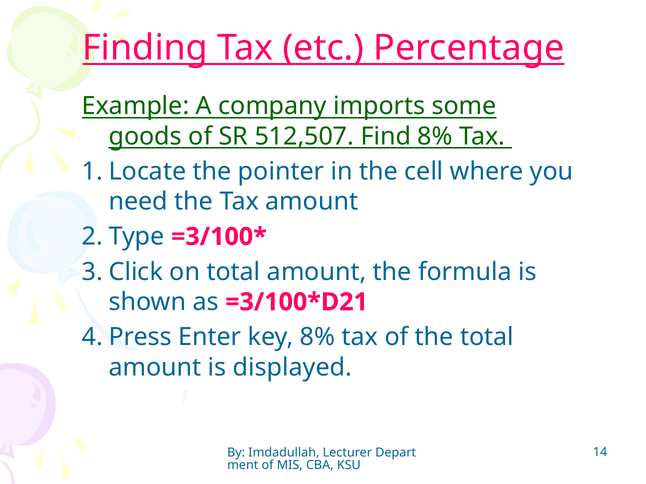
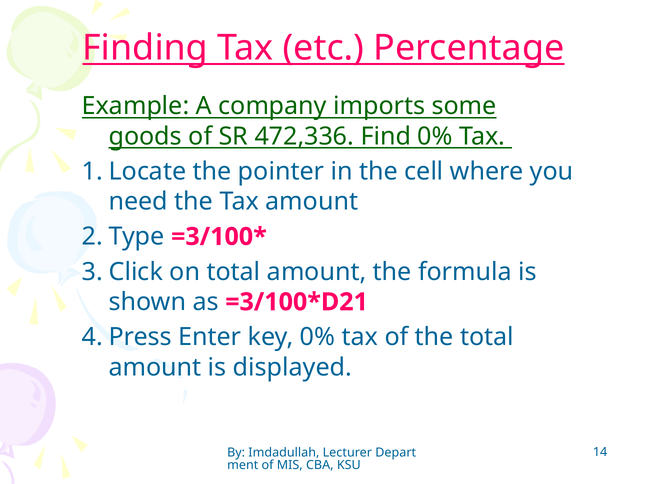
512,507: 512,507 -> 472,336
Find 8%: 8% -> 0%
key 8%: 8% -> 0%
